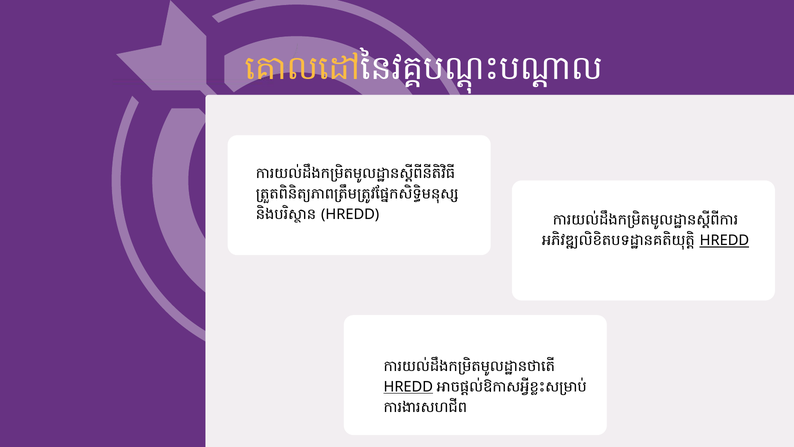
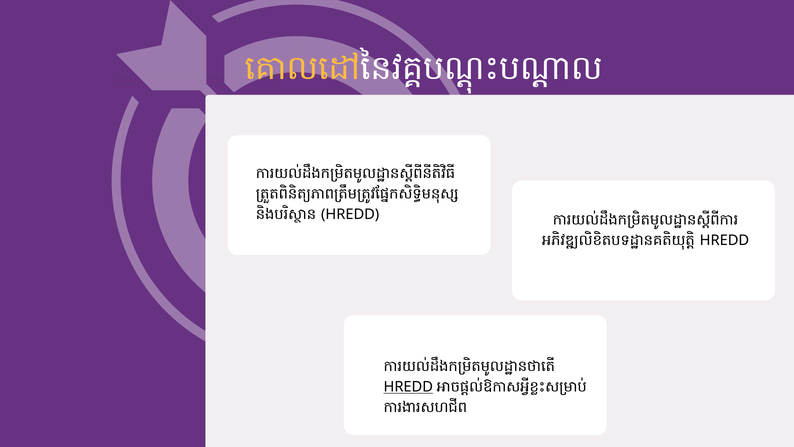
HREDD at (724, 240) underline: present -> none
